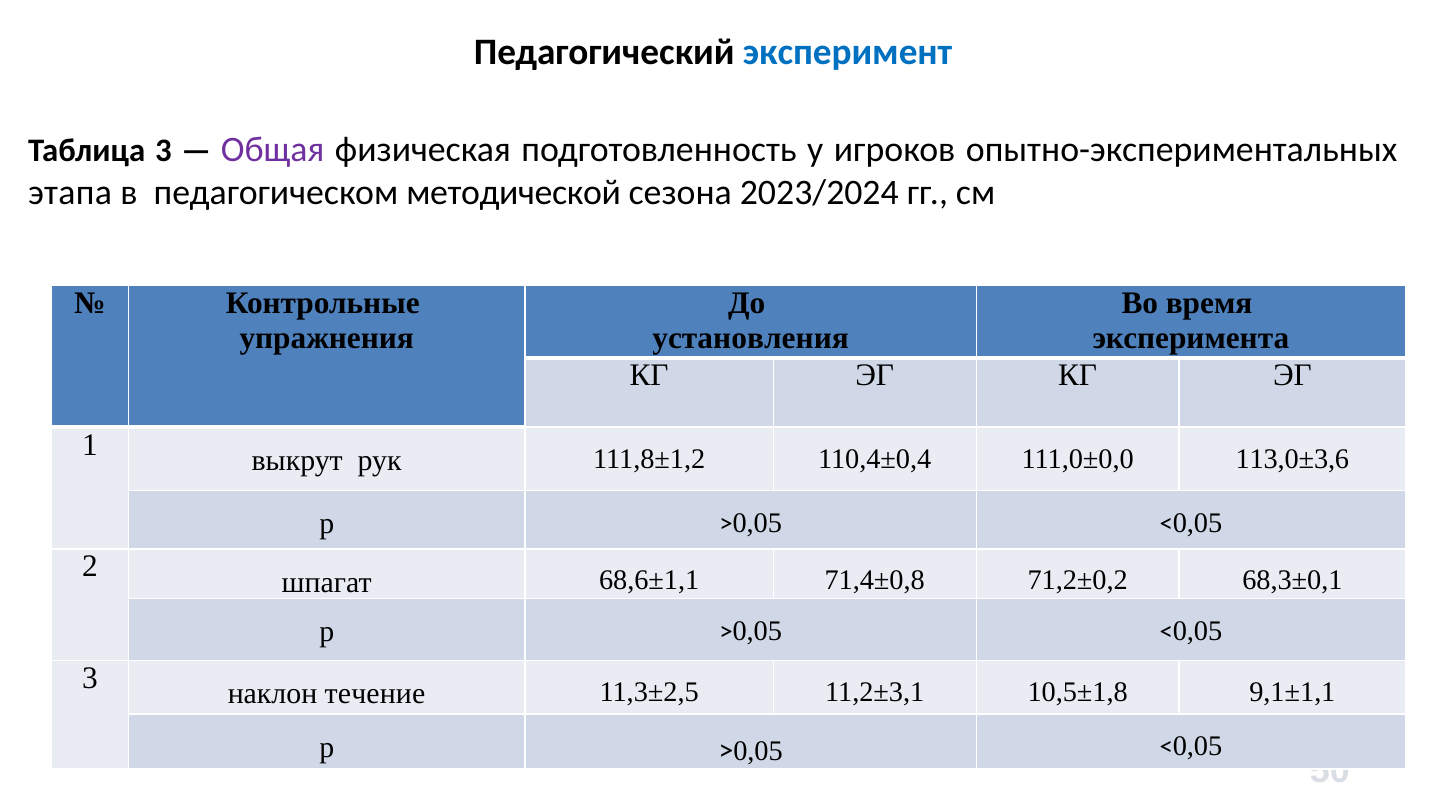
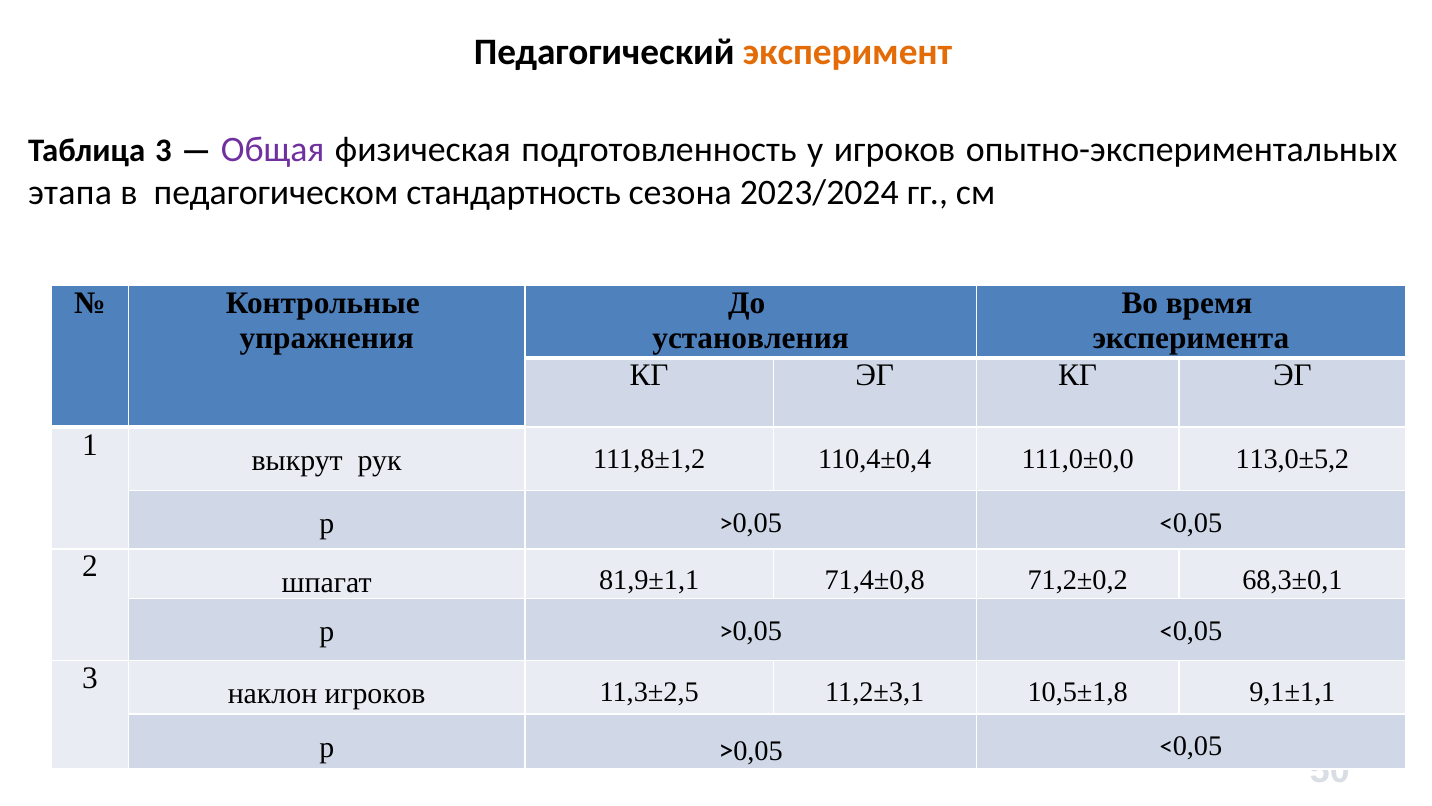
эксперимент colour: blue -> orange
методической: методической -> стандартность
113,0±3,6: 113,0±3,6 -> 113,0±5,2
68,6±1,1: 68,6±1,1 -> 81,9±1,1
наклон течение: течение -> игроков
